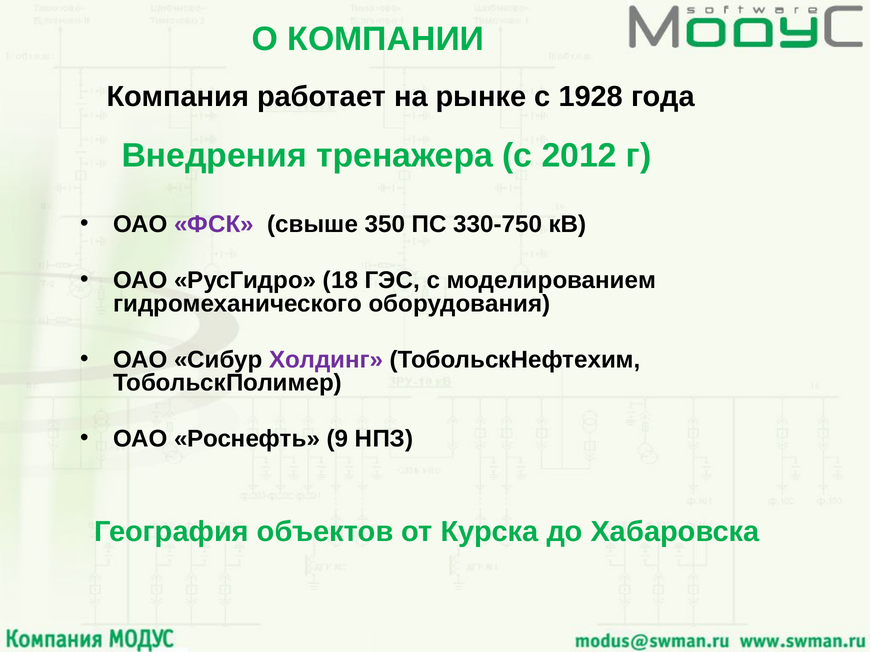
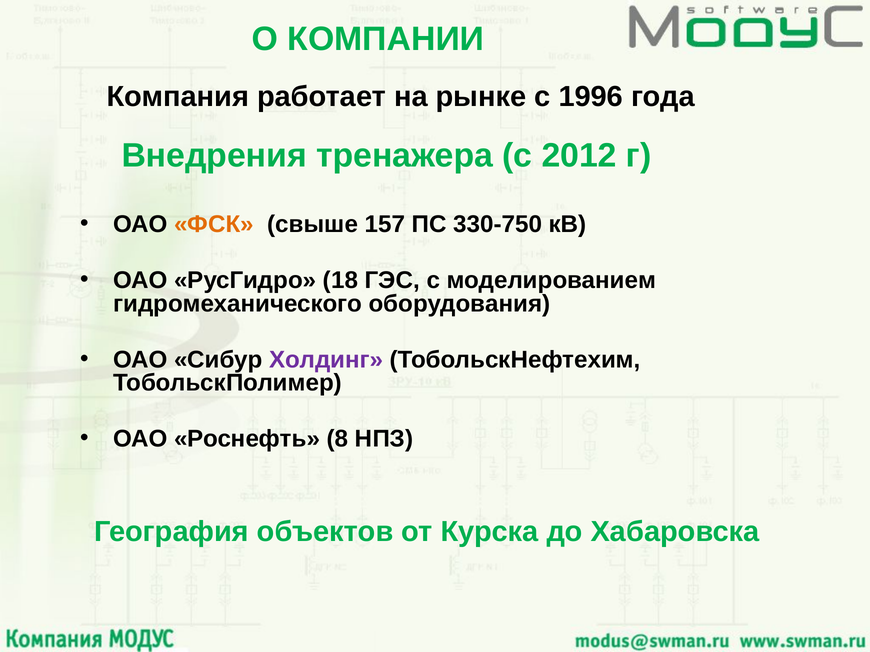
1928: 1928 -> 1996
ФСК colour: purple -> orange
350: 350 -> 157
9: 9 -> 8
